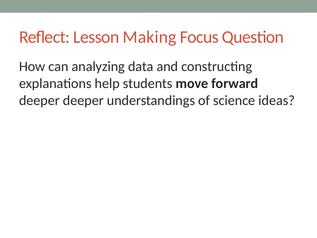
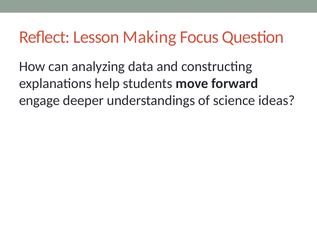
deeper at (39, 100): deeper -> engage
